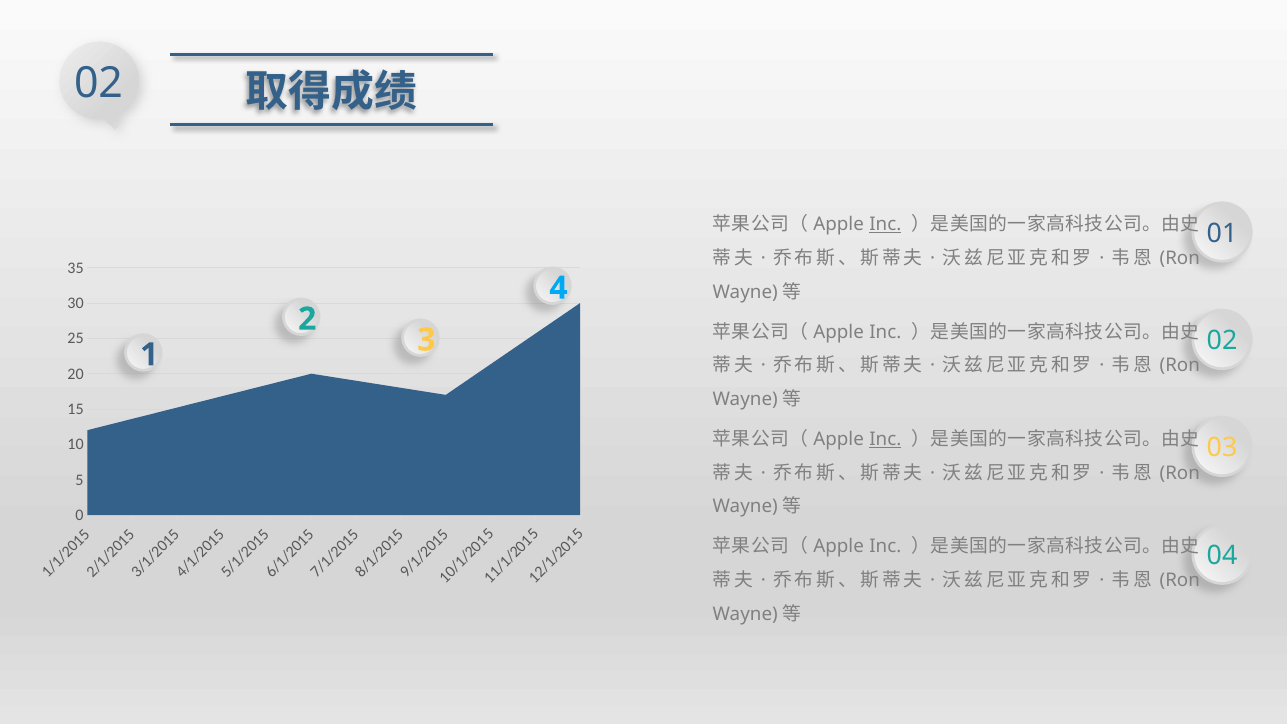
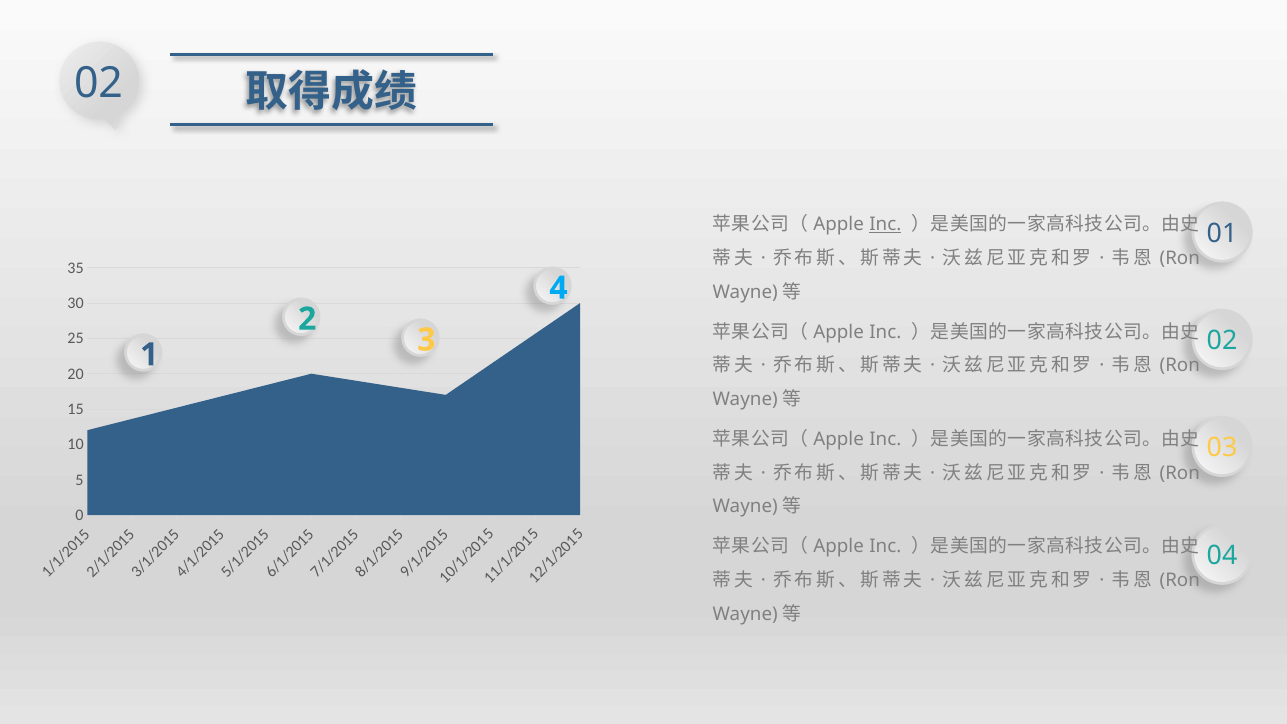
Inc at (885, 439) underline: present -> none
